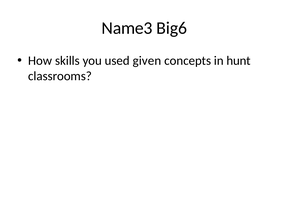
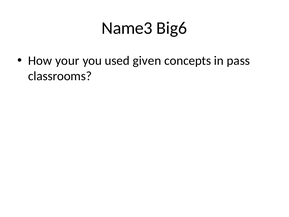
skills: skills -> your
hunt: hunt -> pass
